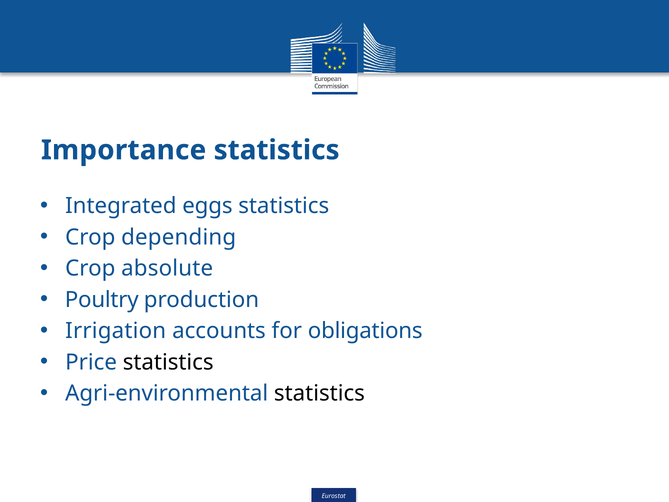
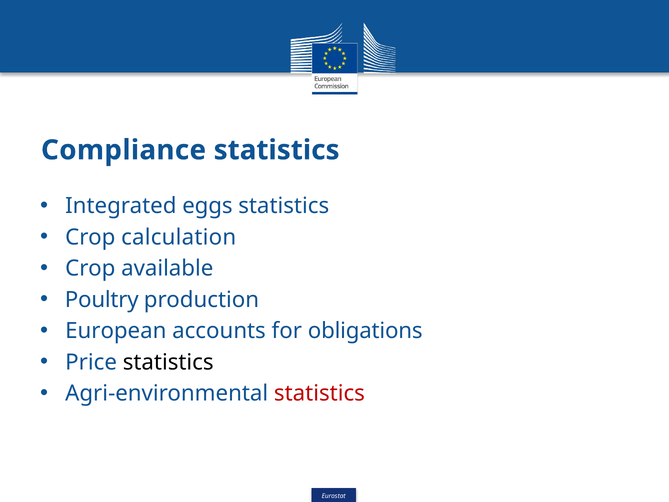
Importance: Importance -> Compliance
depending: depending -> calculation
absolute: absolute -> available
Irrigation: Irrigation -> European
statistics at (319, 393) colour: black -> red
